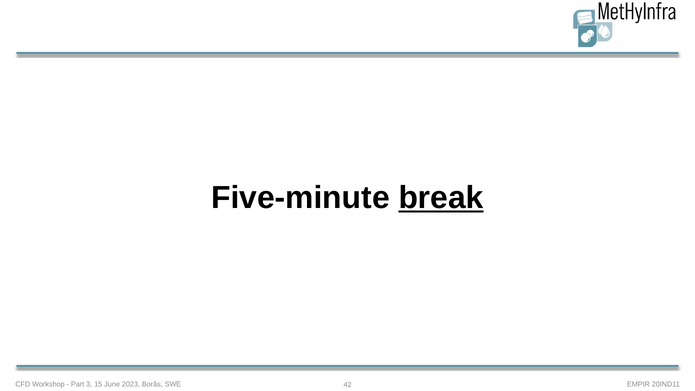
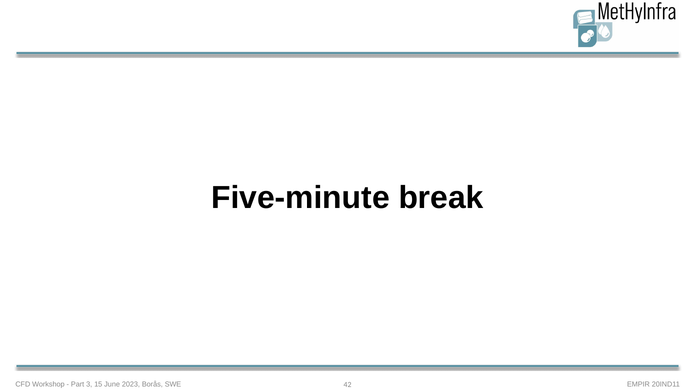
break underline: present -> none
